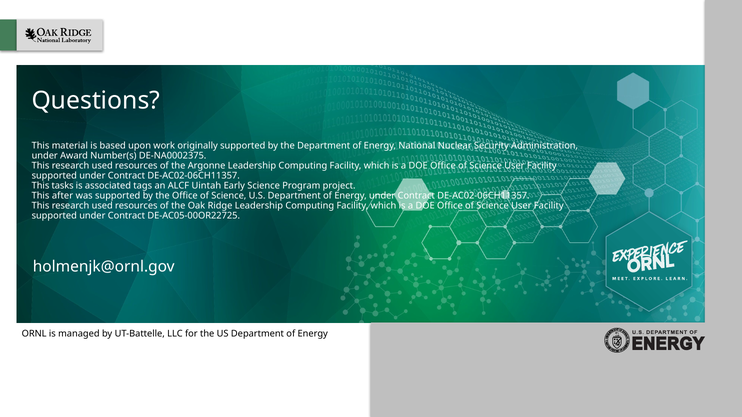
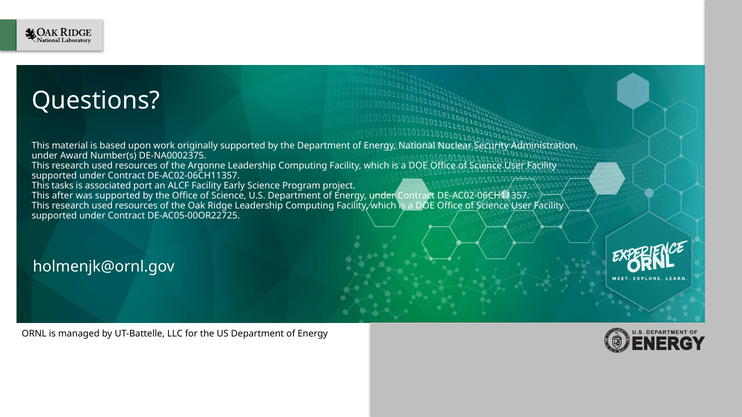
tags: tags -> port
ALCF Uintah: Uintah -> Facility
